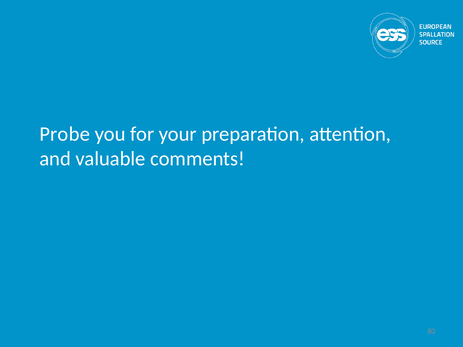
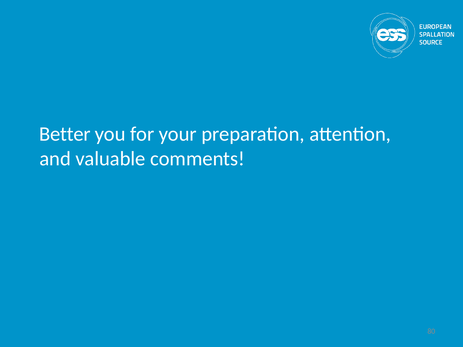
Probe: Probe -> Better
